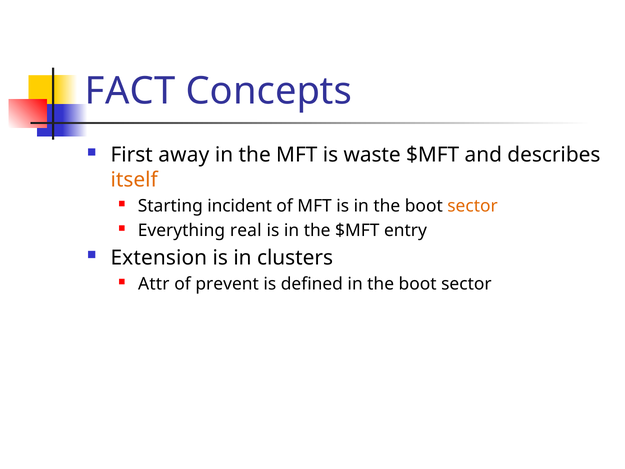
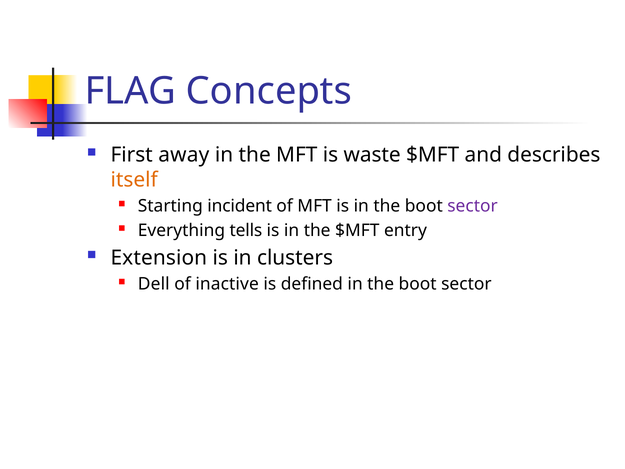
FACT: FACT -> FLAG
sector at (473, 206) colour: orange -> purple
real: real -> tells
Attr: Attr -> Dell
prevent: prevent -> inactive
